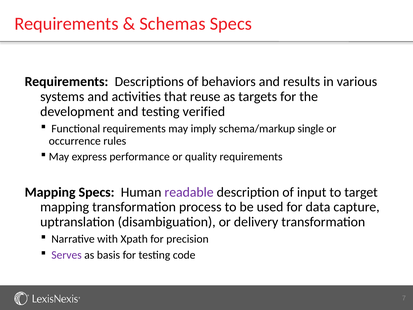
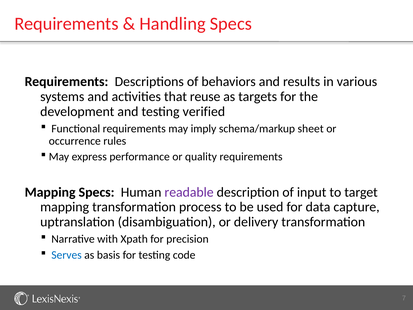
Schemas: Schemas -> Handling
single: single -> sheet
Serves colour: purple -> blue
